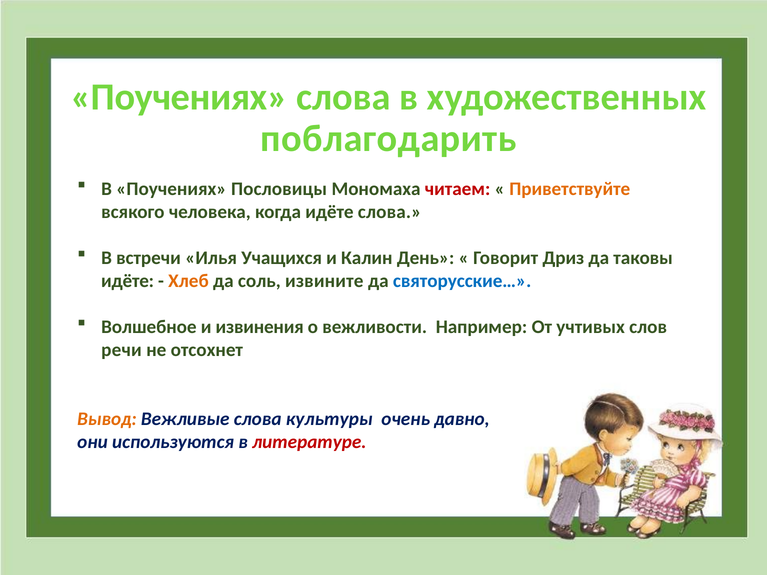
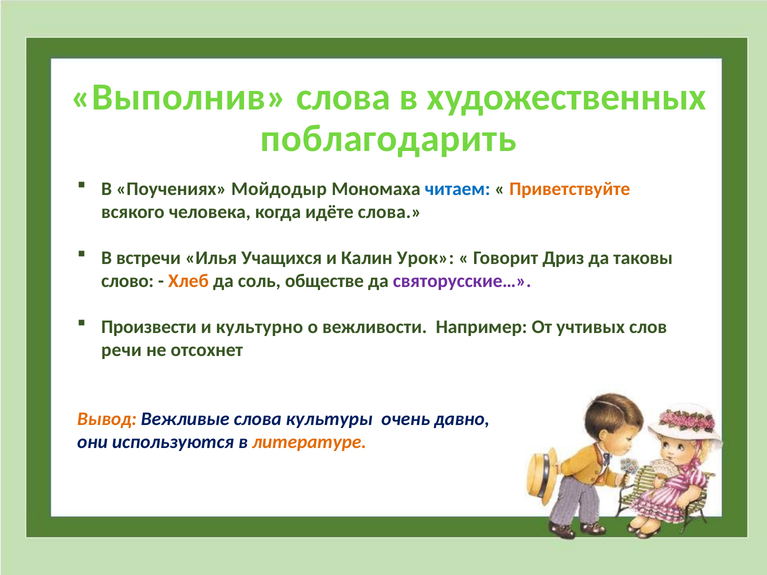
Поучениях at (179, 97): Поучениях -> Выполнив
Пословицы: Пословицы -> Мойдодыр
читаем colour: red -> blue
День: День -> Урок
идёте at (128, 281): идёте -> слово
извините: извините -> обществе
святорусские… colour: blue -> purple
Волшебное: Волшебное -> Произвести
извинения: извинения -> культурно
литературе colour: red -> orange
